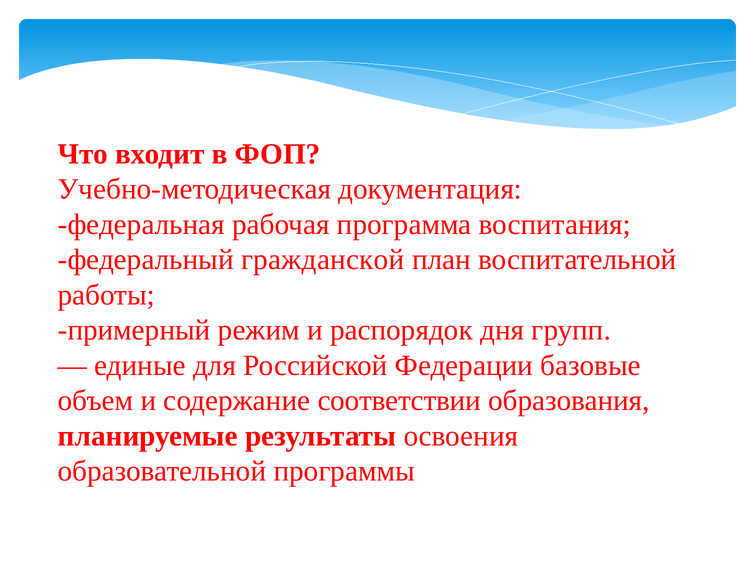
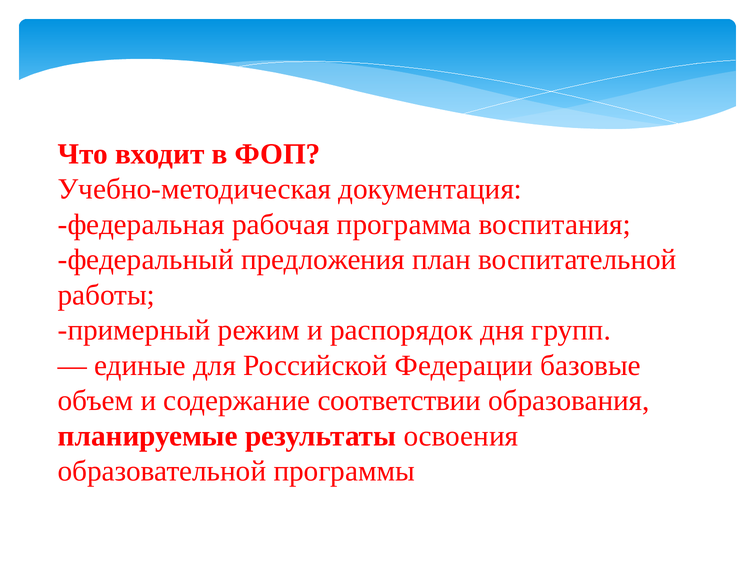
гражданской: гражданской -> предложения
